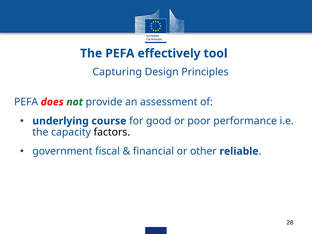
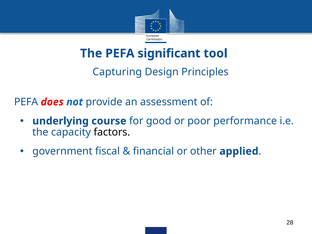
effectively: effectively -> significant
not colour: green -> blue
reliable: reliable -> applied
